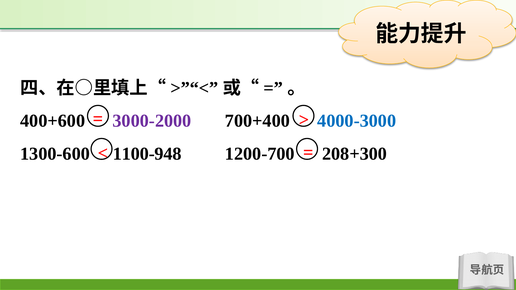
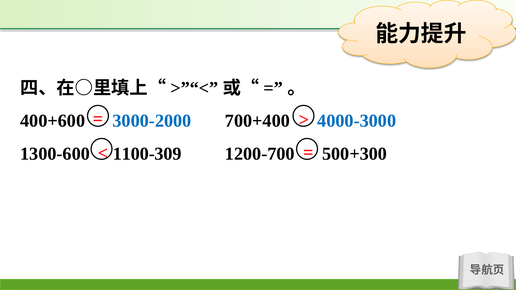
3000-2000 colour: purple -> blue
1100-948: 1100-948 -> 1100-309
208+300: 208+300 -> 500+300
